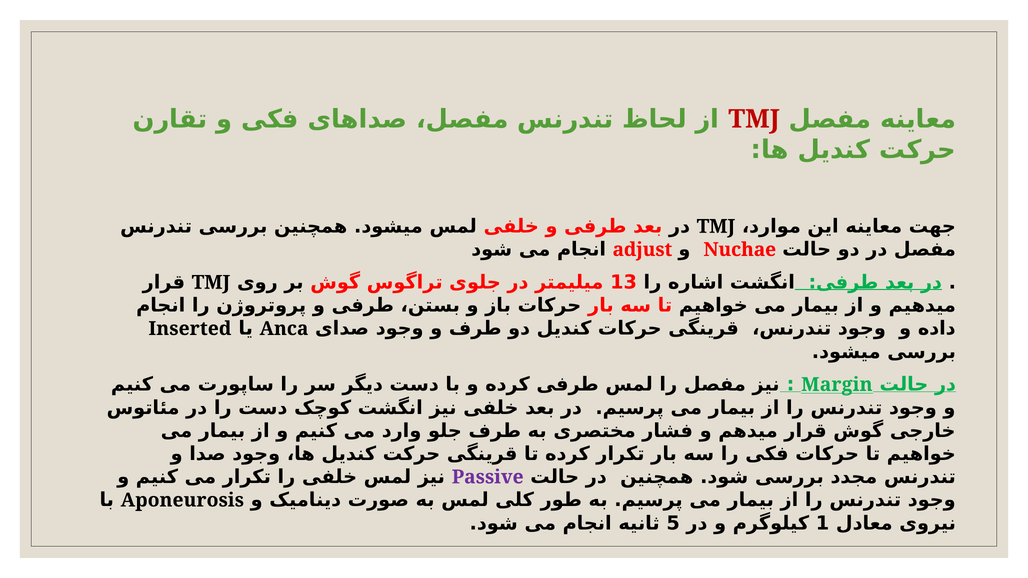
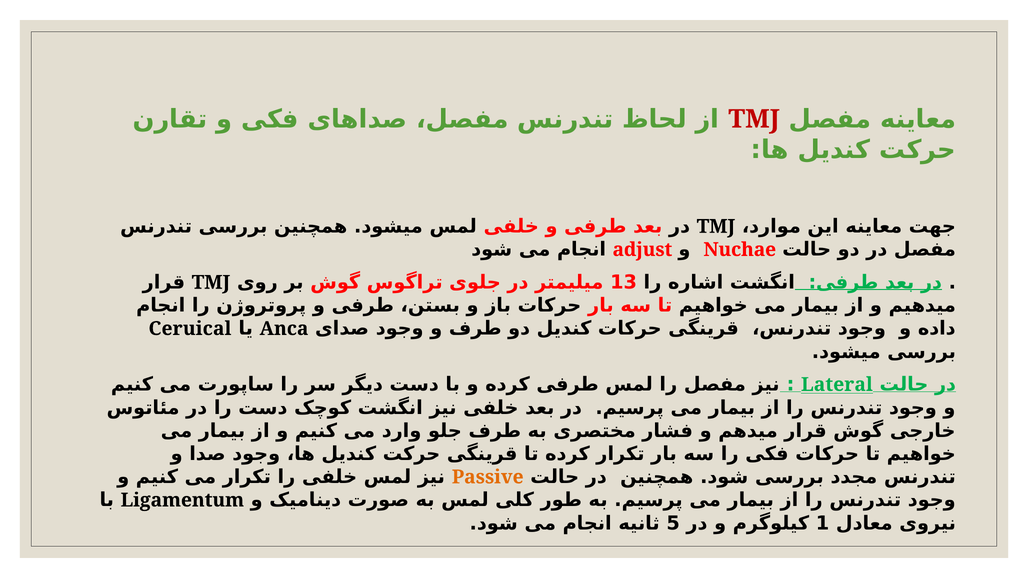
Inserted: Inserted -> Ceruical
Margin: Margin -> Lateral
Passive colour: purple -> orange
Aponeurosis: Aponeurosis -> Ligamentum
